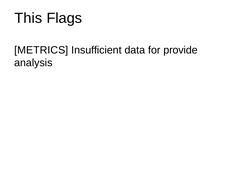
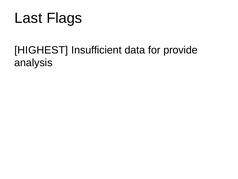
This: This -> Last
METRICS: METRICS -> HIGHEST
